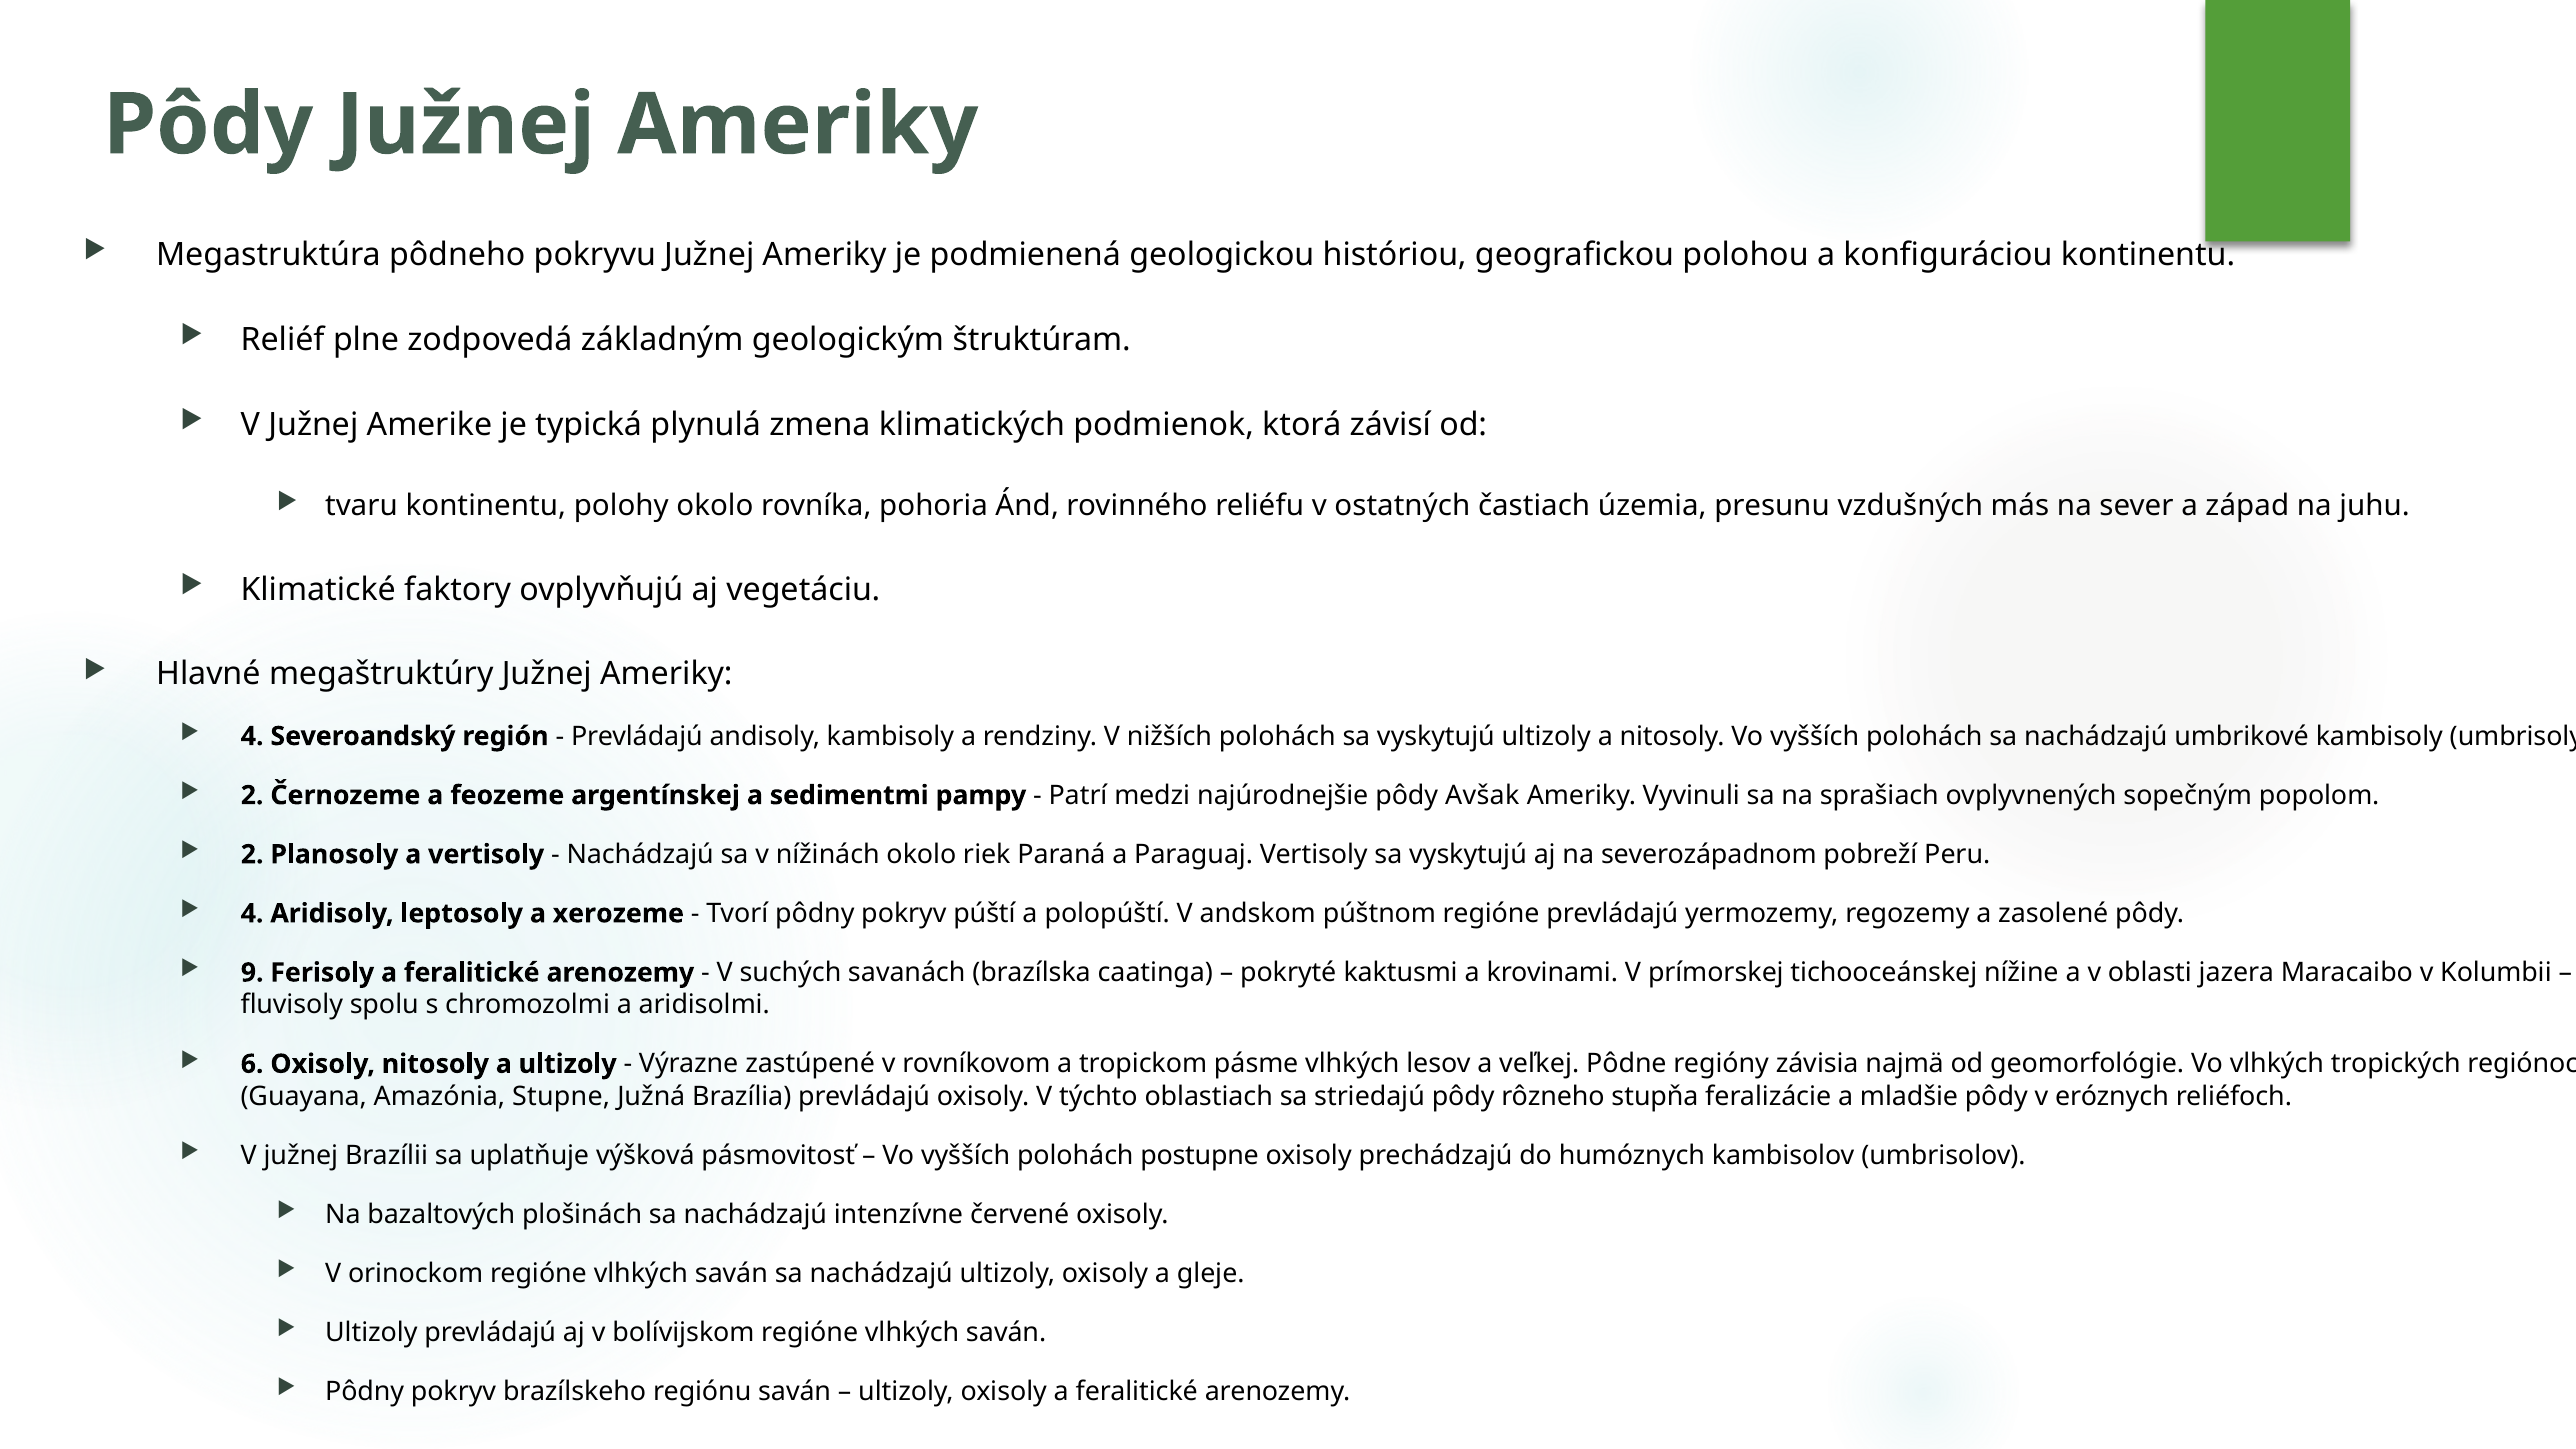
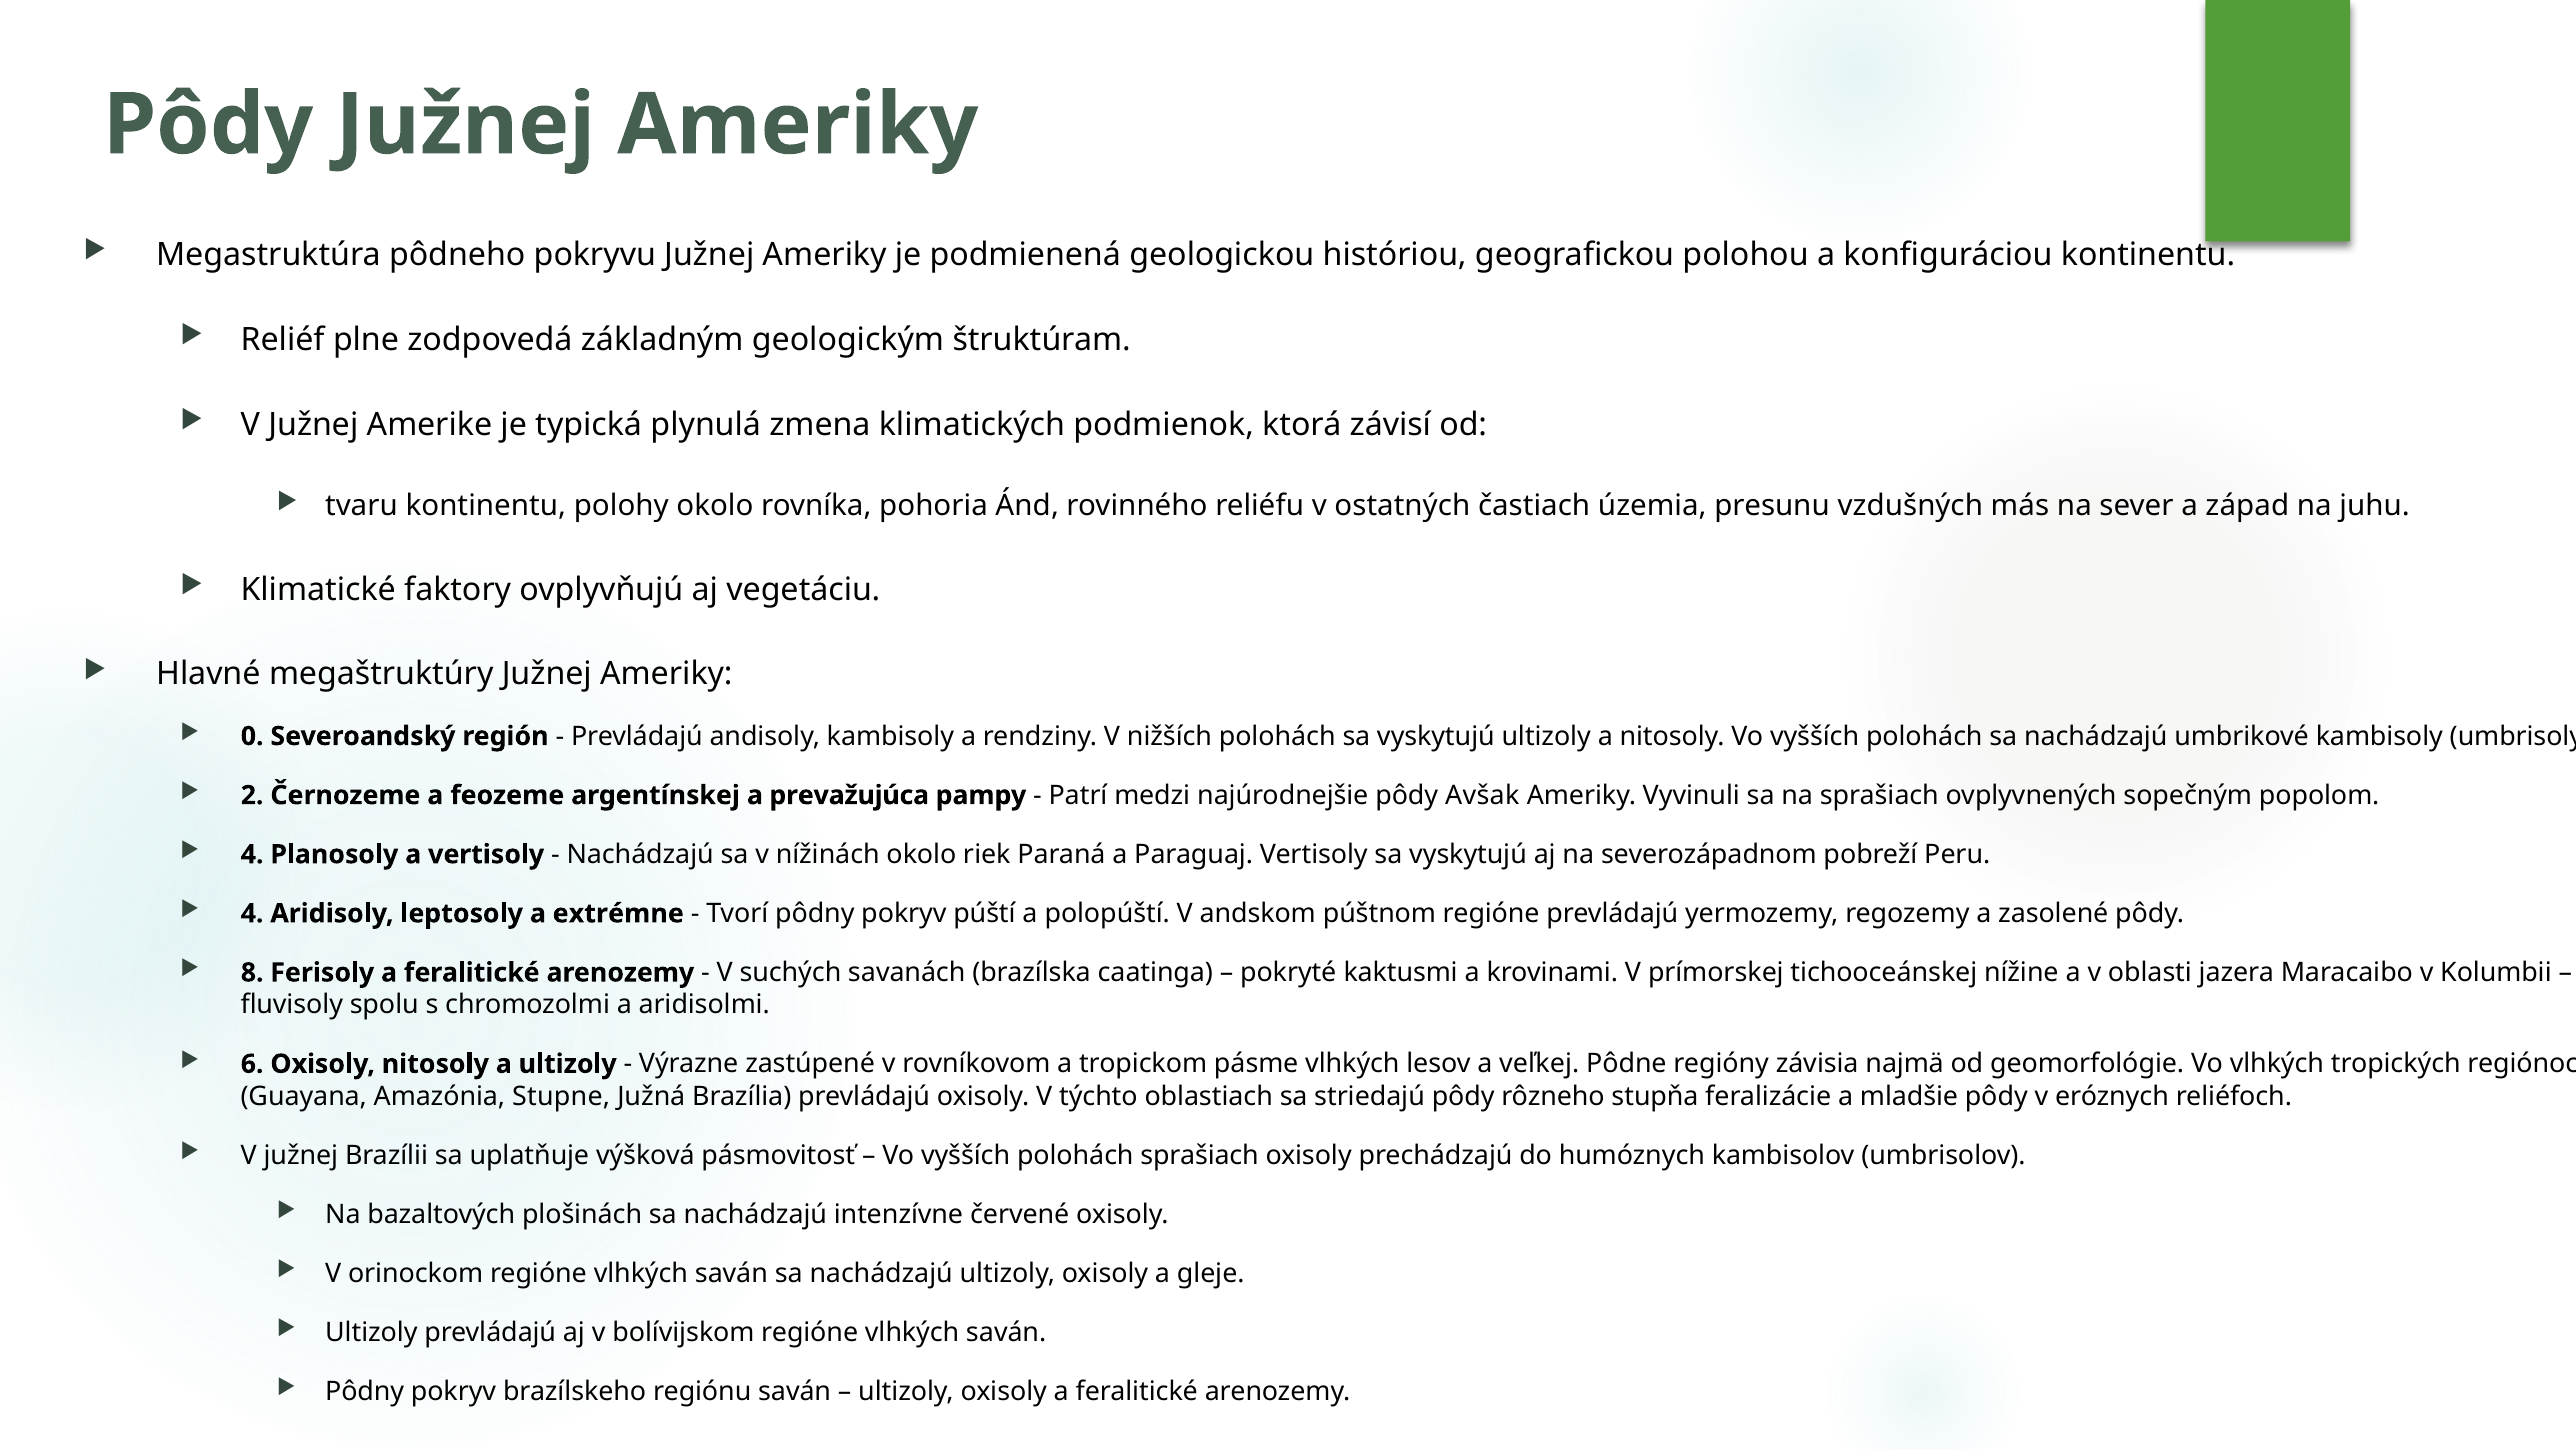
4 at (252, 736): 4 -> 0
sedimentmi: sedimentmi -> prevažujúca
2 at (252, 854): 2 -> 4
xerozeme: xerozeme -> extrémne
9: 9 -> 8
polohách postupne: postupne -> sprašiach
